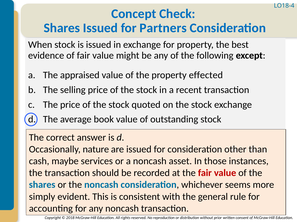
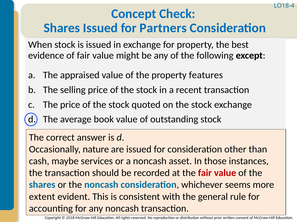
effected: effected -> features
simply: simply -> extent
